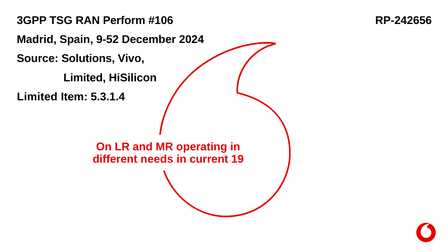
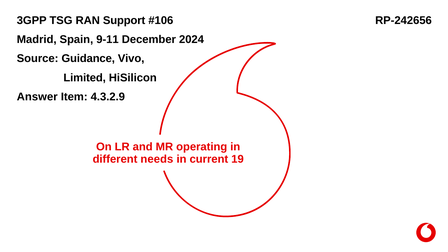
Perform: Perform -> Support
9-52: 9-52 -> 9-11
Solutions: Solutions -> Guidance
Limited at (37, 97): Limited -> Answer
5.3.1.4: 5.3.1.4 -> 4.3.2.9
